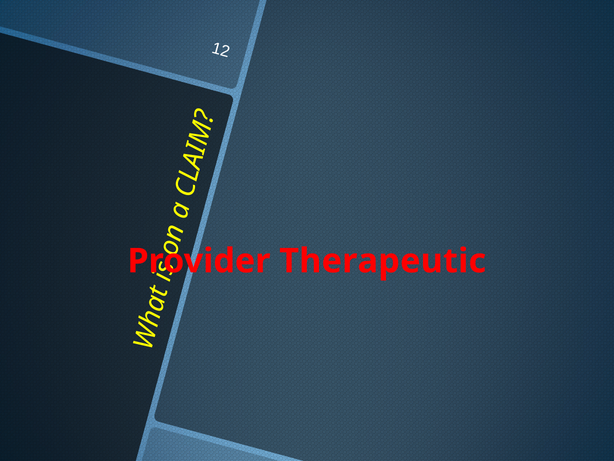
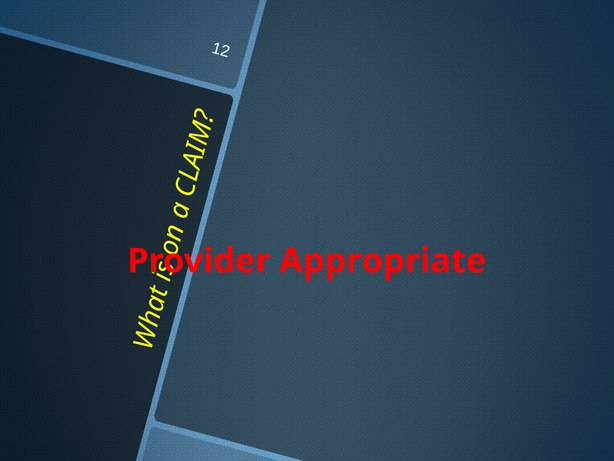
Therapeutic: Therapeutic -> Appropriate
